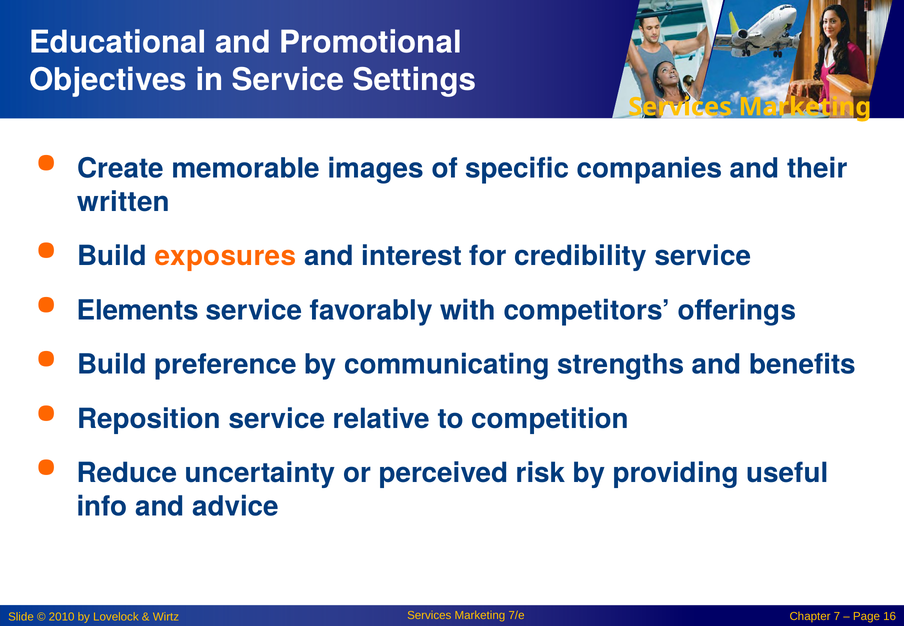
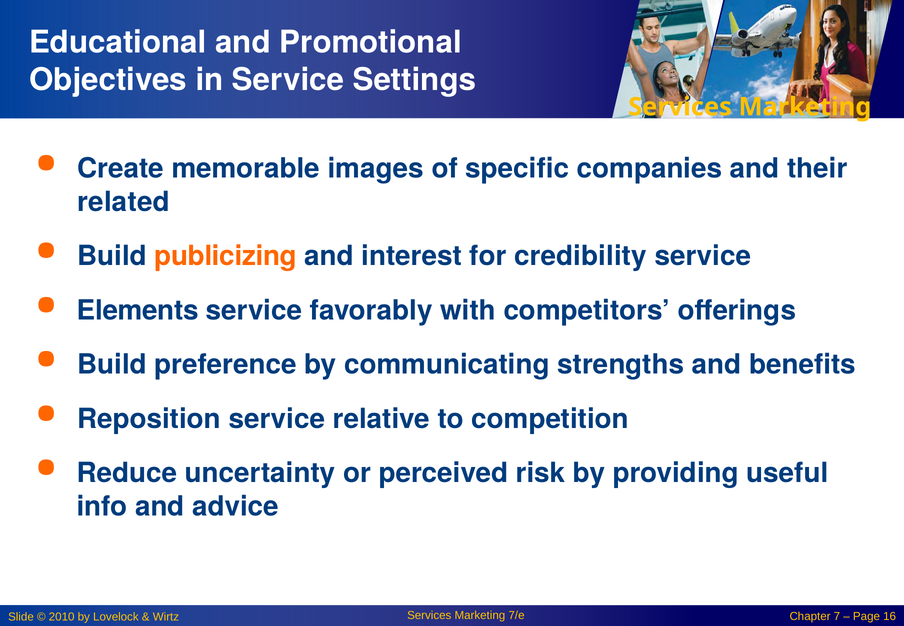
written: written -> related
exposures: exposures -> publicizing
